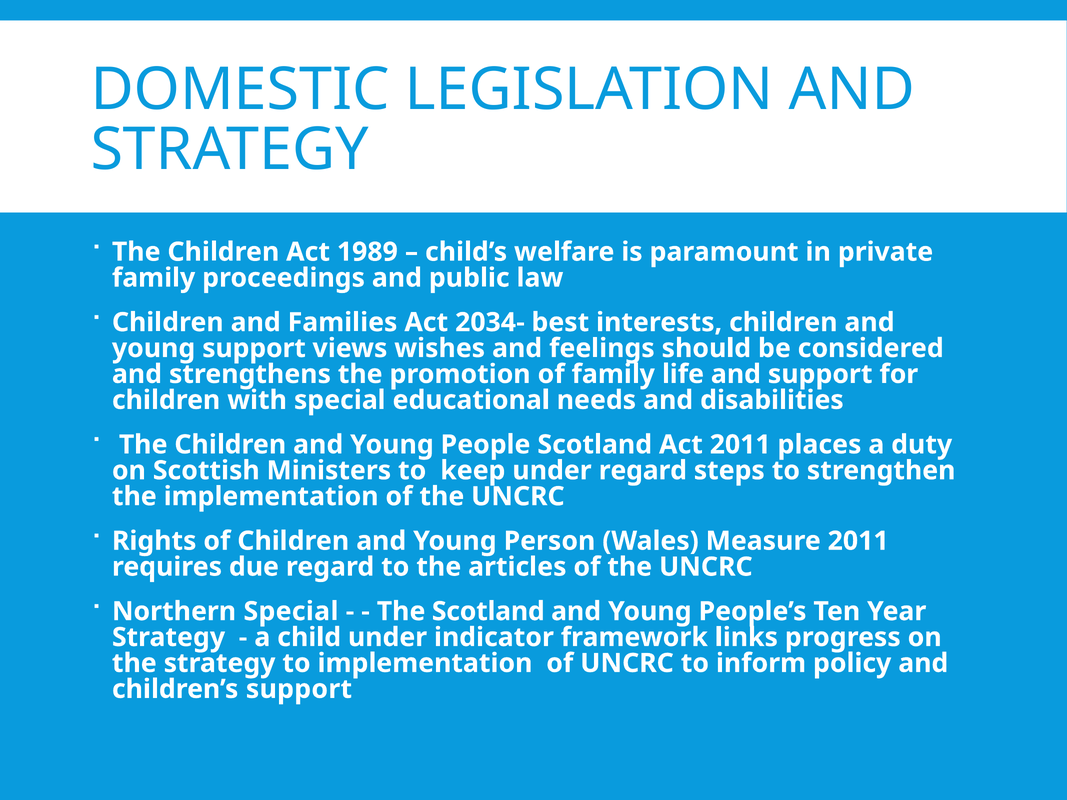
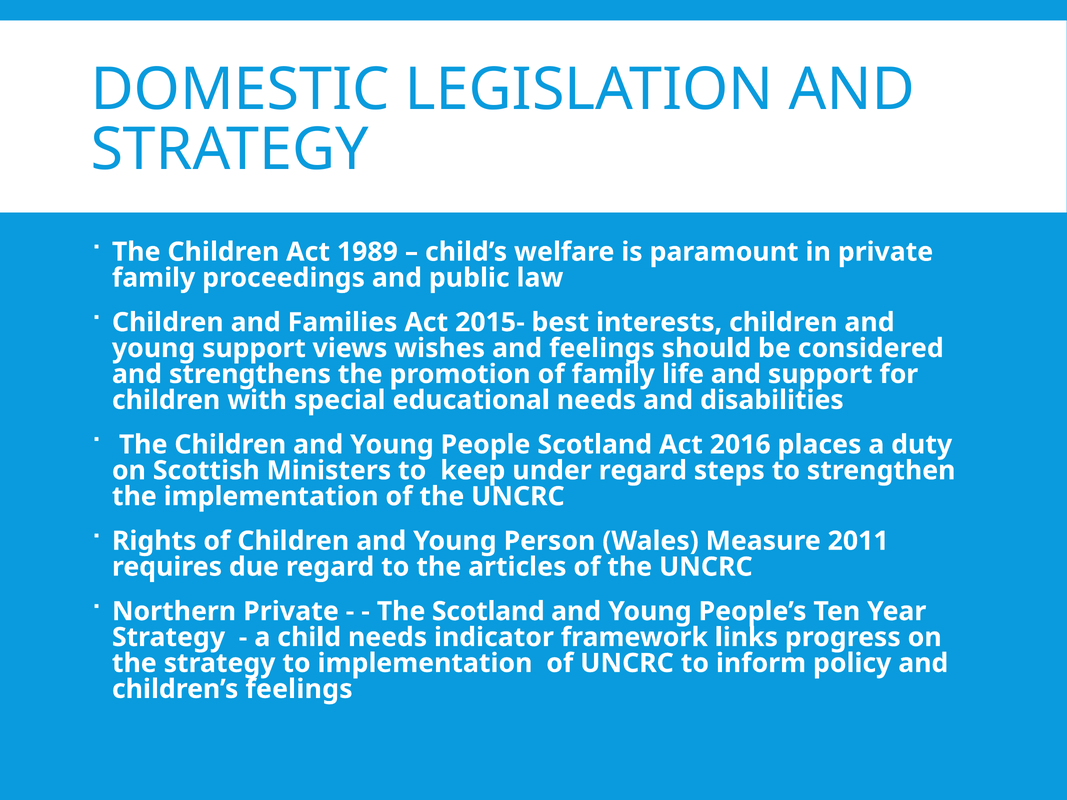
2034-: 2034- -> 2015-
Act 2011: 2011 -> 2016
Northern Special: Special -> Private
child under: under -> needs
children’s support: support -> feelings
